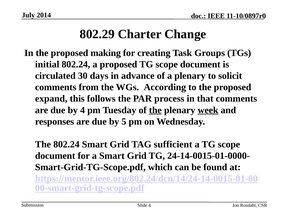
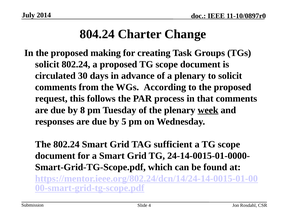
802.29: 802.29 -> 804.24
initial at (47, 65): initial -> solicit
expand: expand -> request
by 4: 4 -> 8
the at (155, 110) underline: present -> none
